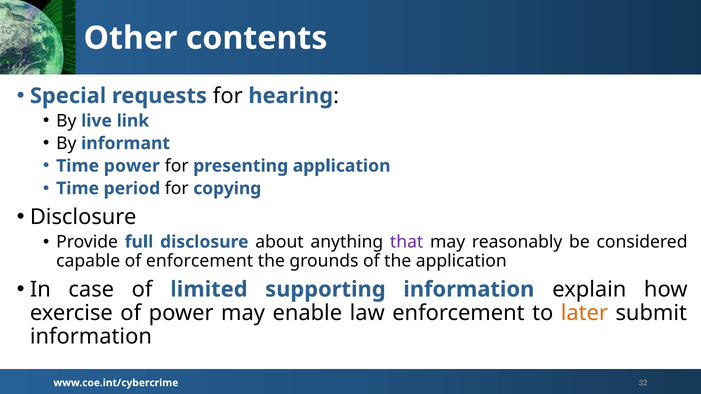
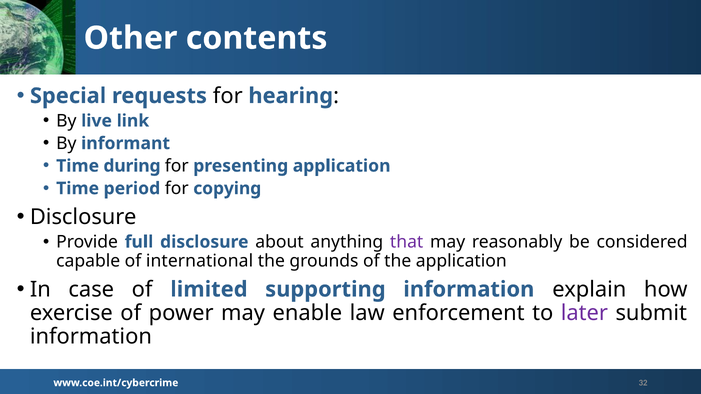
Time power: power -> during
of enforcement: enforcement -> international
later colour: orange -> purple
